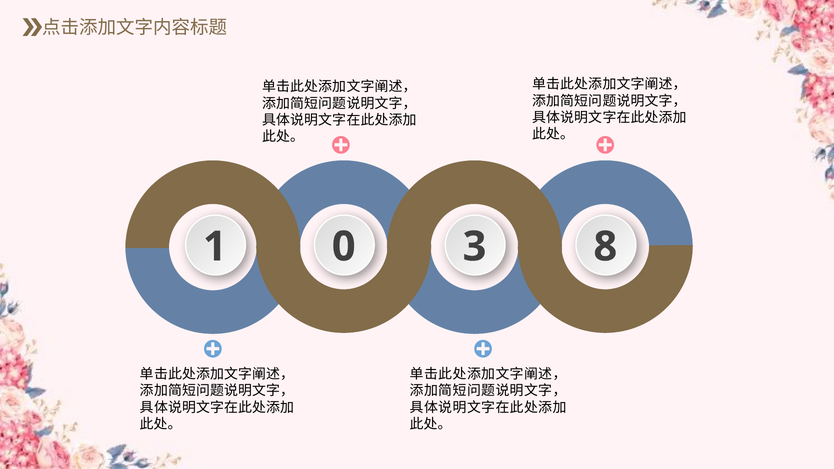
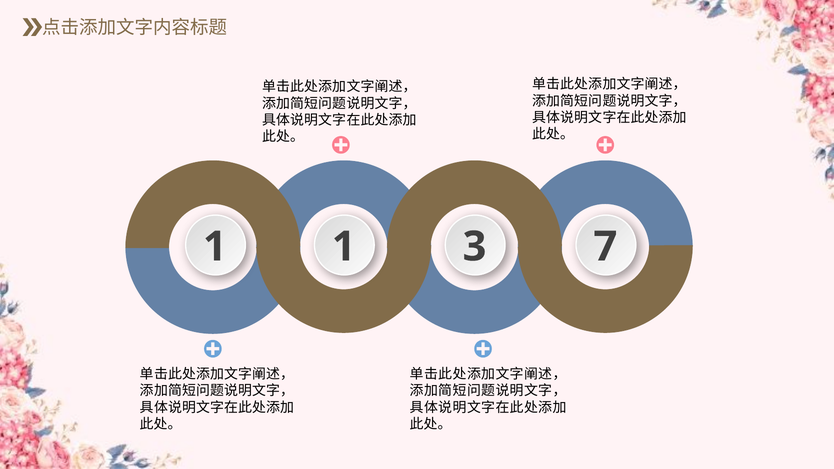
1 0: 0 -> 1
8: 8 -> 7
